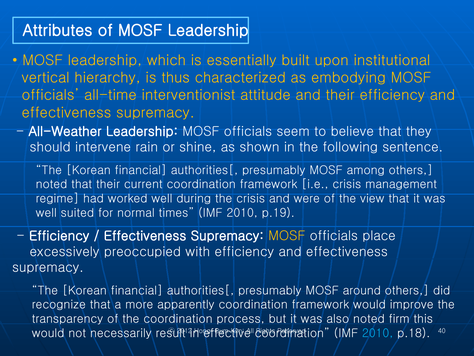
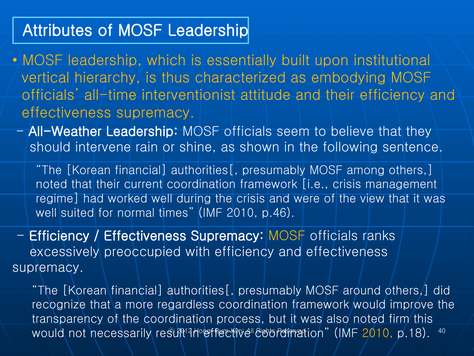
p.19: p.19 -> p.46
place: place -> ranks
apparently: apparently -> regardless
2010 at (378, 333) colour: light blue -> yellow
